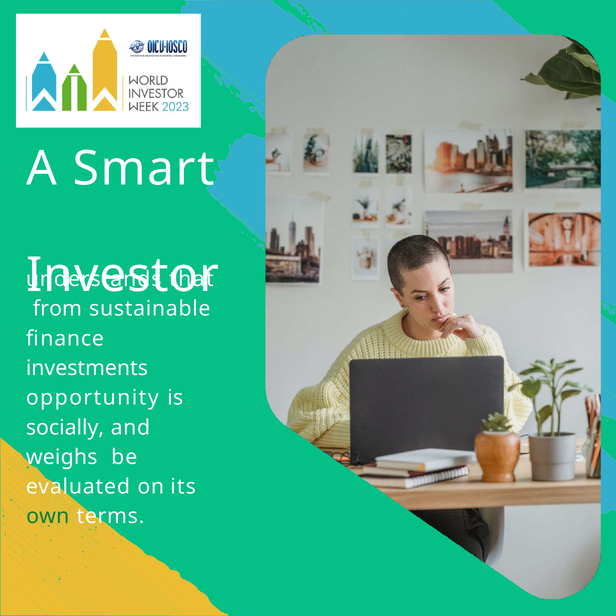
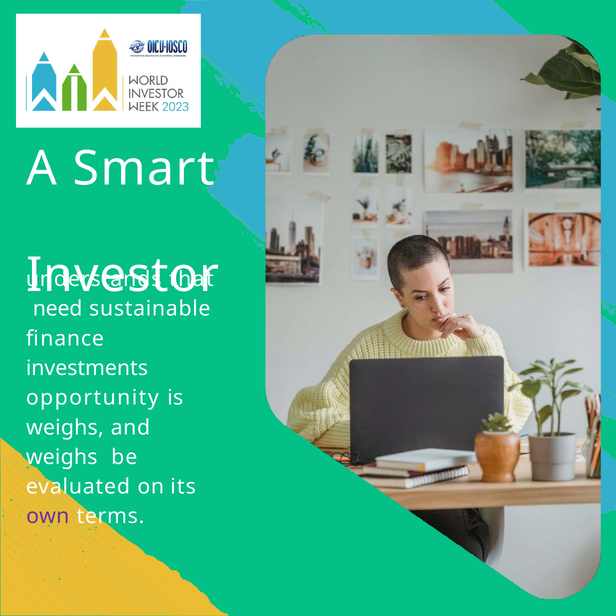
from: from -> need
socially at (65, 427): socially -> weighs
own colour: green -> purple
